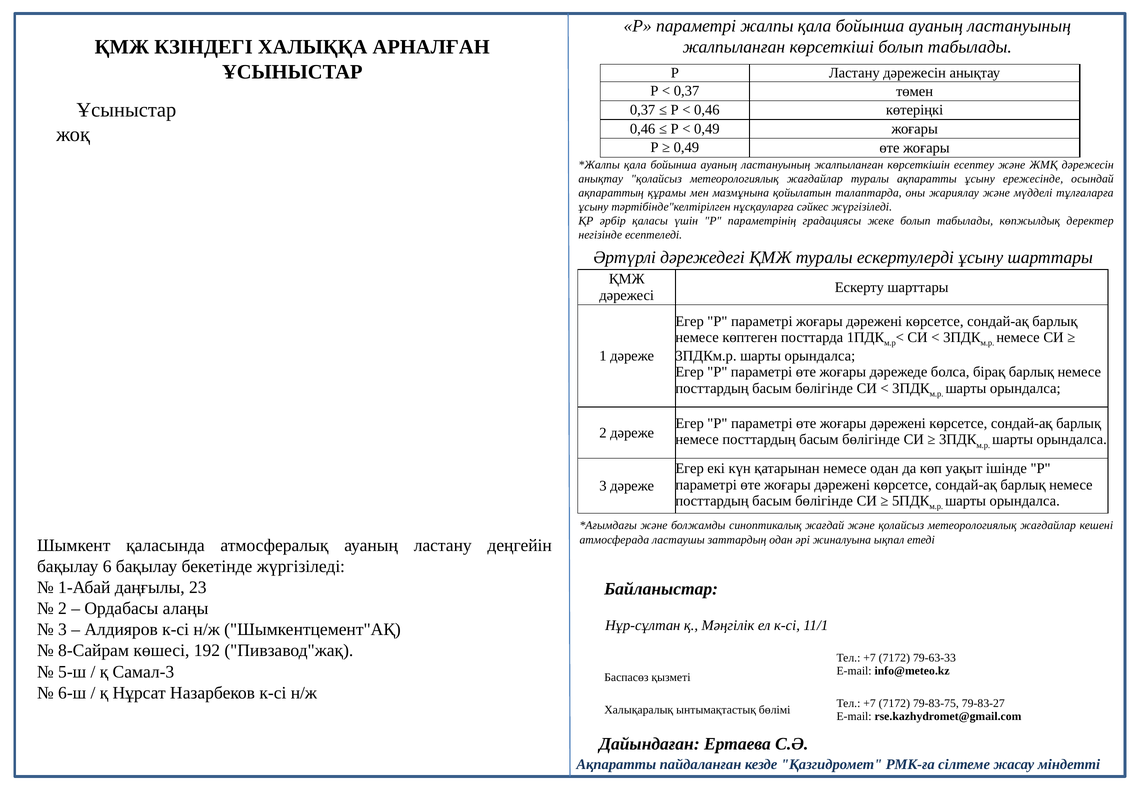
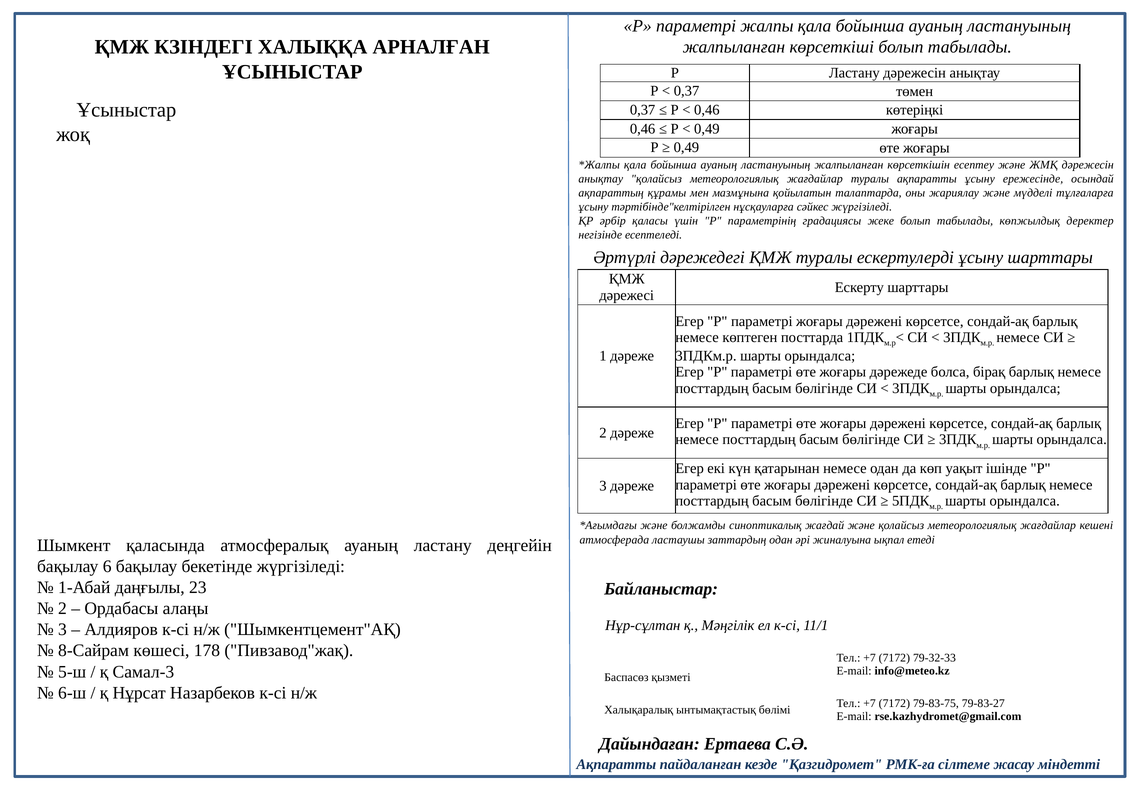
192: 192 -> 178
79-63-33: 79-63-33 -> 79-32-33
